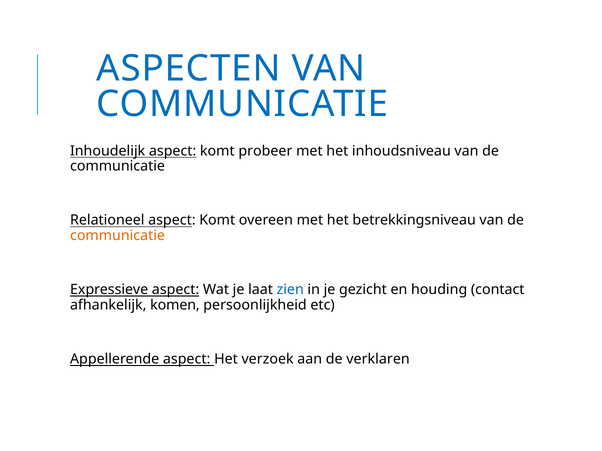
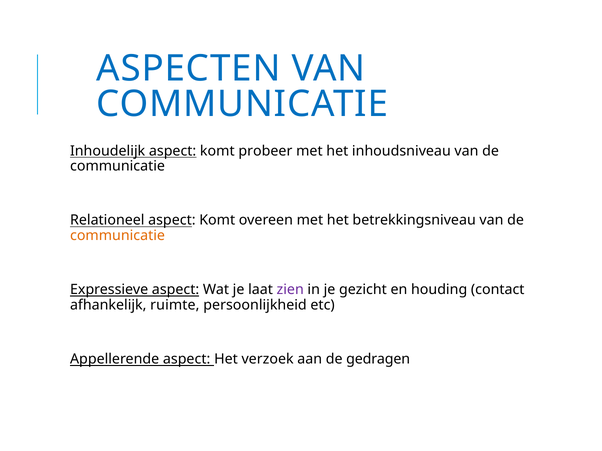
zien colour: blue -> purple
komen: komen -> ruimte
verklaren: verklaren -> gedragen
